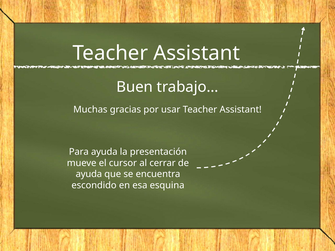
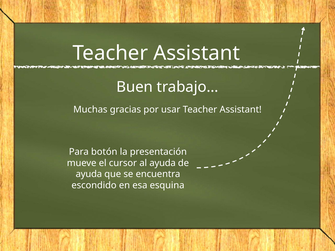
Para ayuda: ayuda -> botón
al cerrar: cerrar -> ayuda
